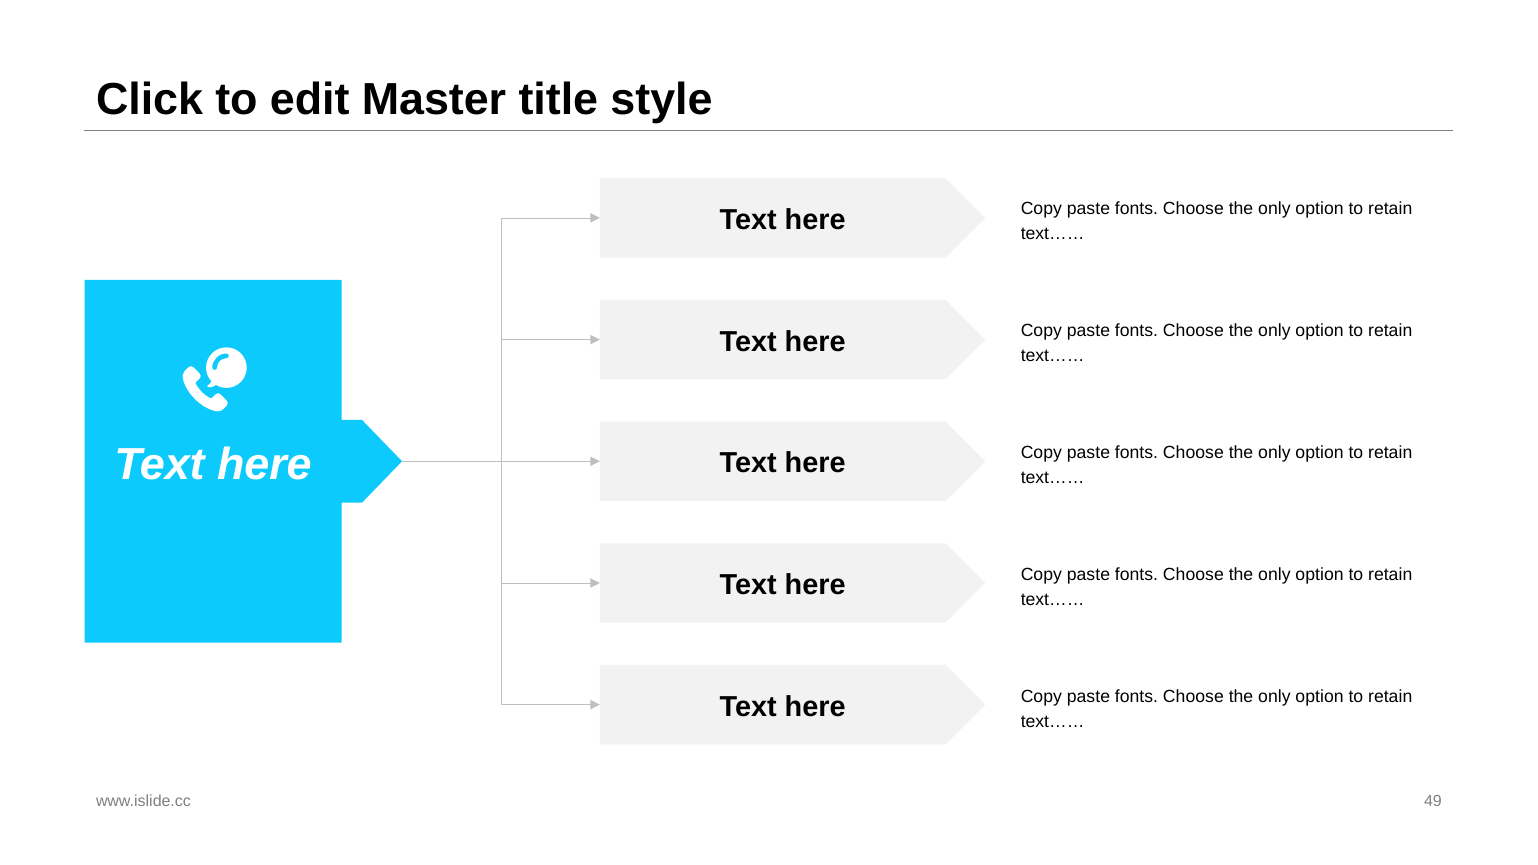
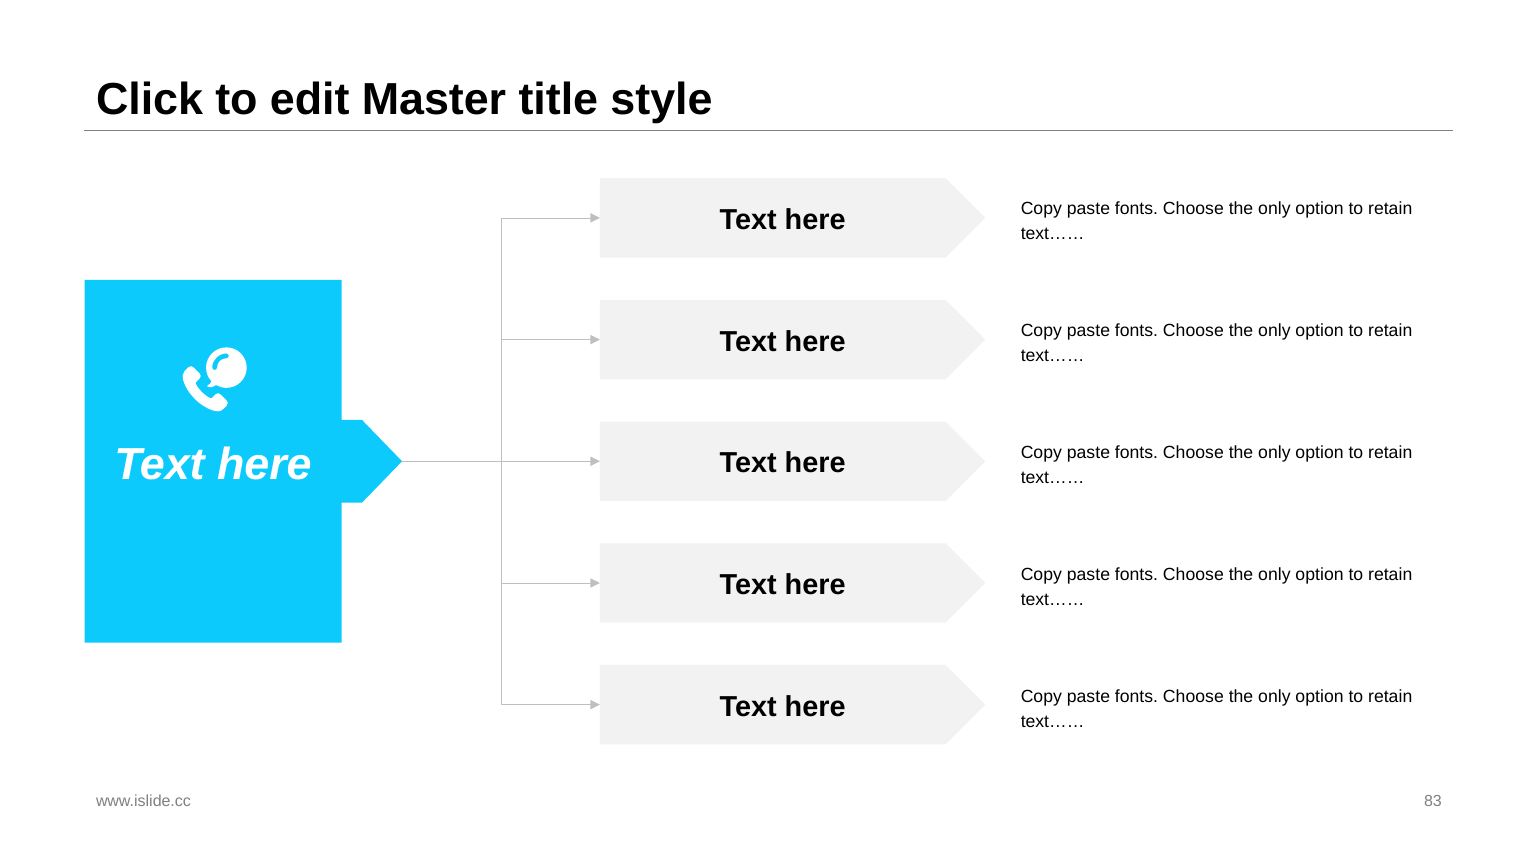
49: 49 -> 83
